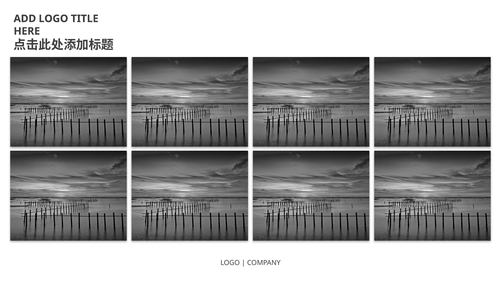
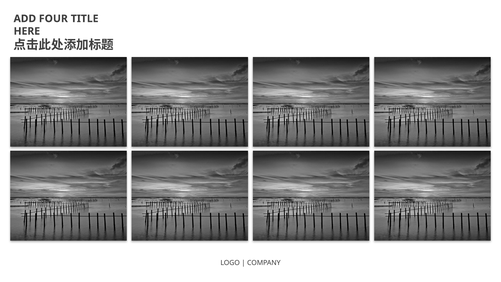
ADD LOGO: LOGO -> FOUR
